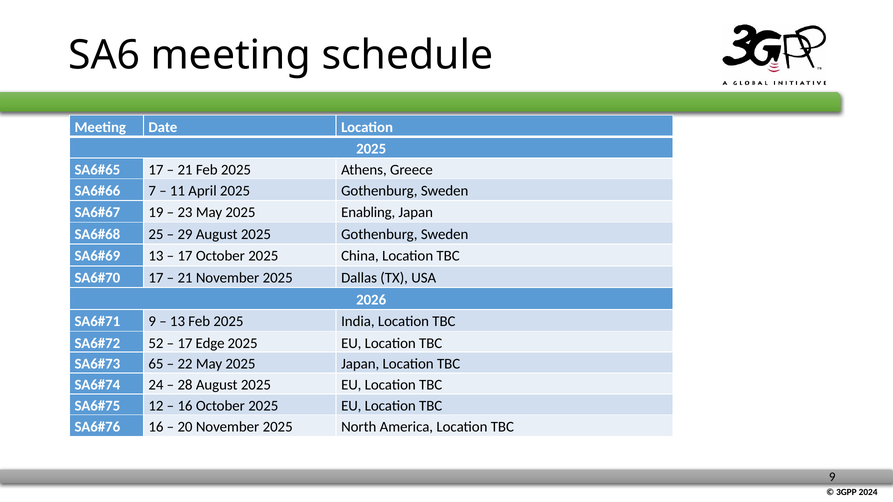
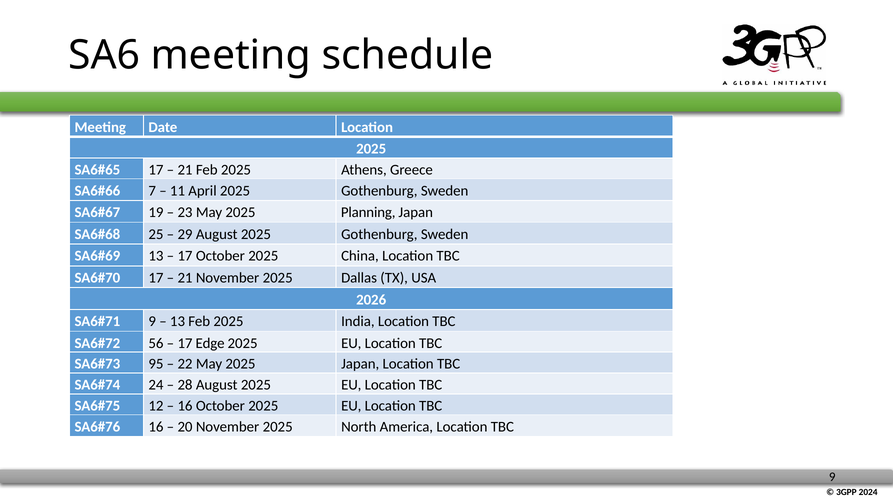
Enabling: Enabling -> Planning
52: 52 -> 56
65: 65 -> 95
